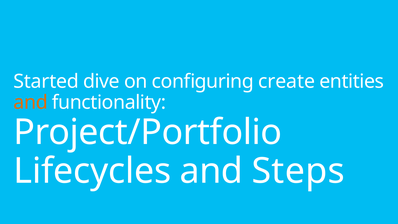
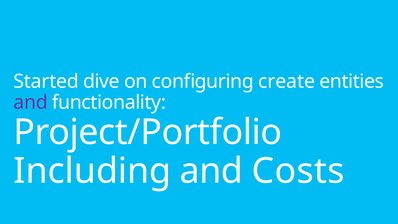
and at (31, 102) colour: orange -> purple
Lifecycles: Lifecycles -> Including
Steps: Steps -> Costs
